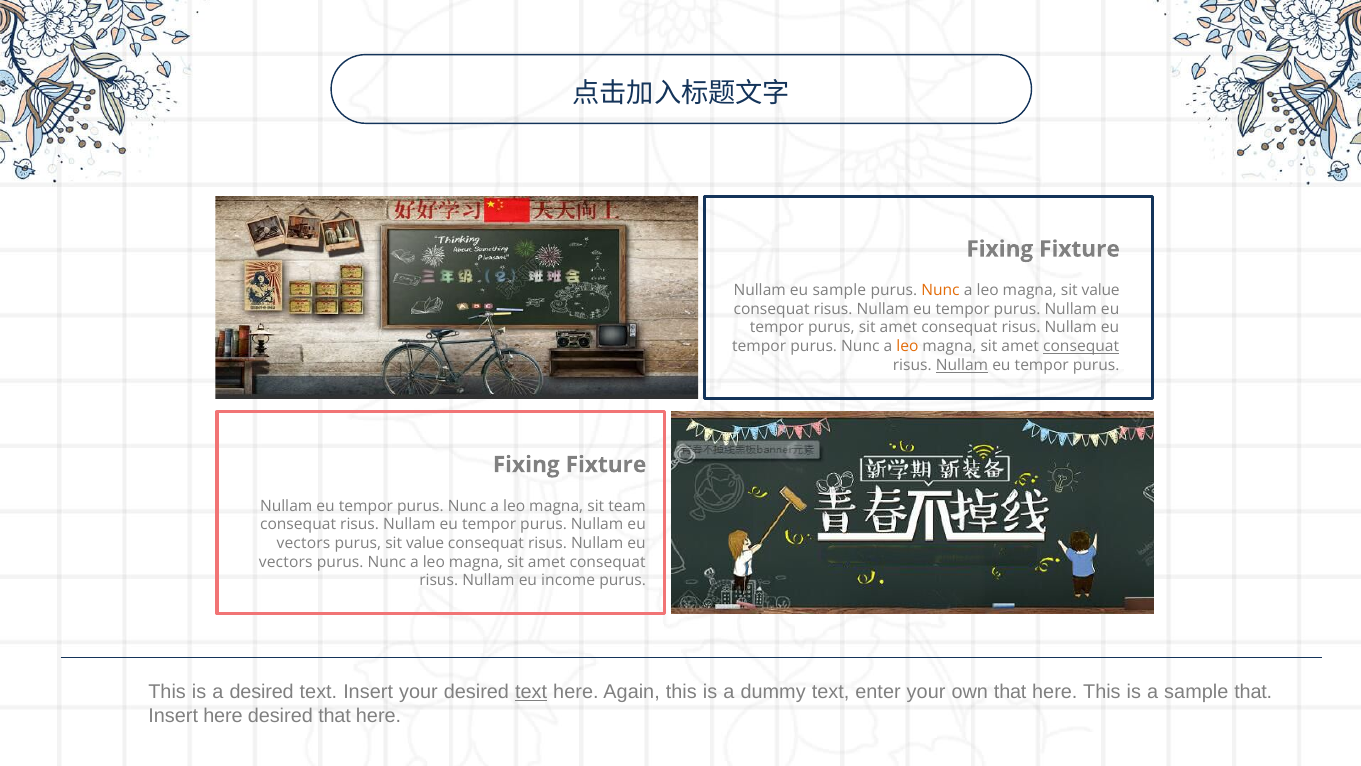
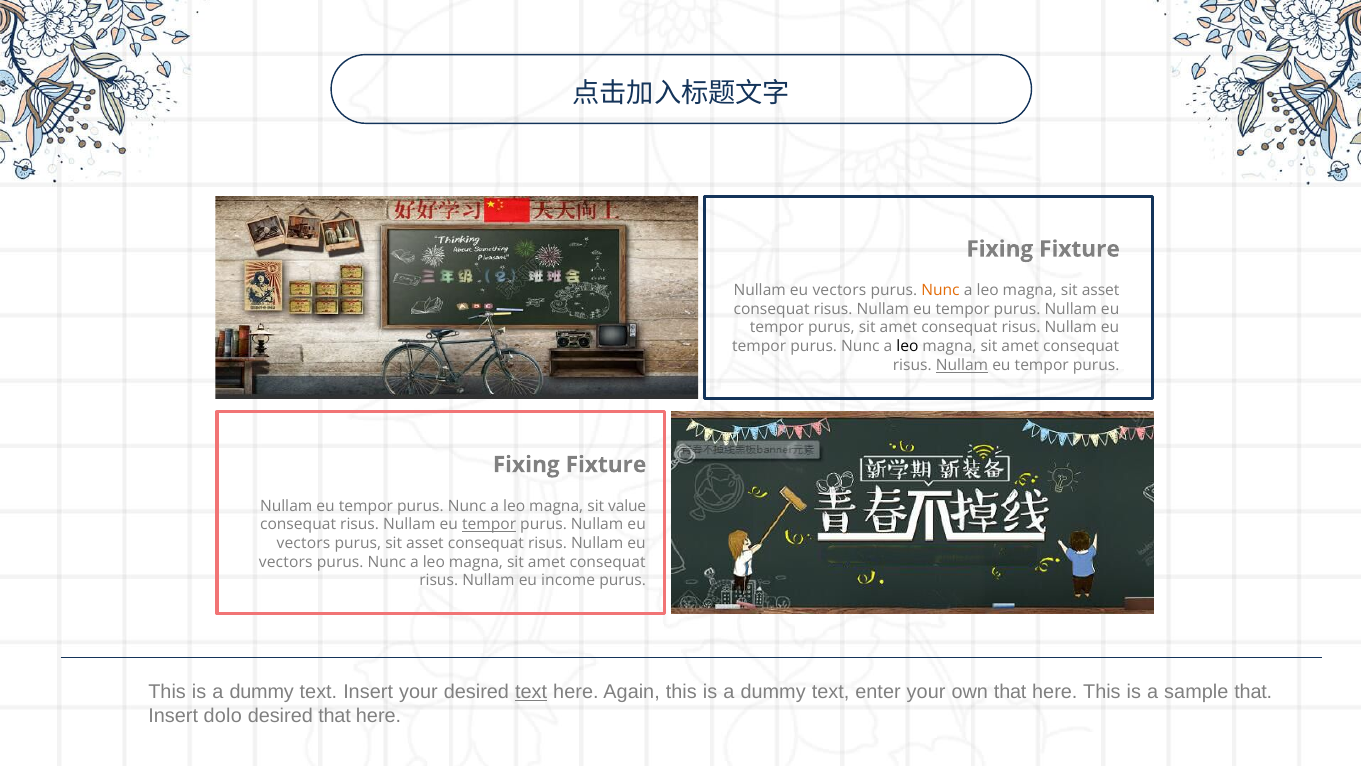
sample at (839, 290): sample -> vectors
magna sit value: value -> asset
leo at (907, 346) colour: orange -> black
consequat at (1081, 346) underline: present -> none
team: team -> value
tempor at (489, 525) underline: none -> present
purus sit value: value -> asset
desired at (262, 692): desired -> dummy
Insert here: here -> dolo
